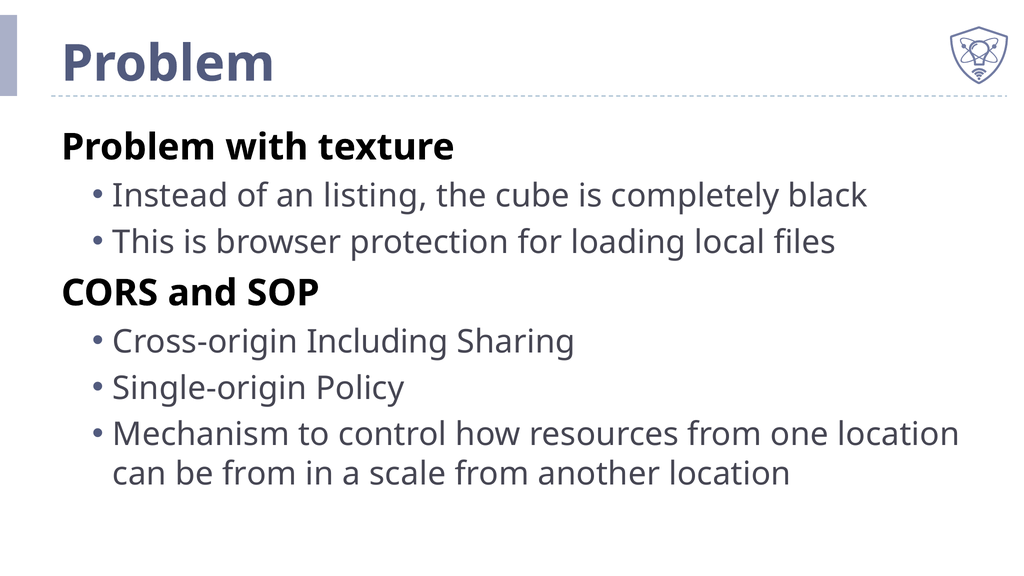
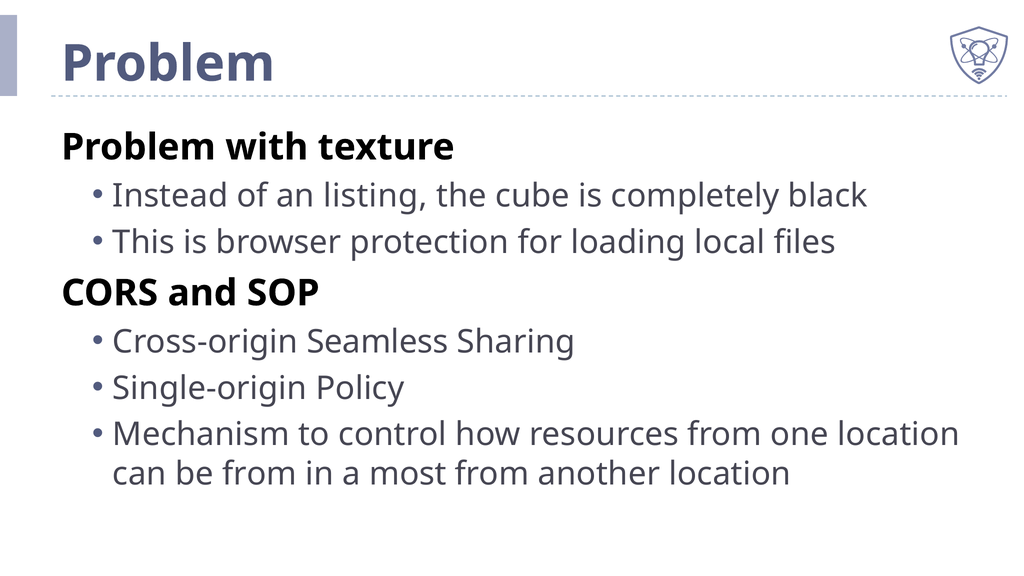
Including: Including -> Seamless
scale: scale -> most
